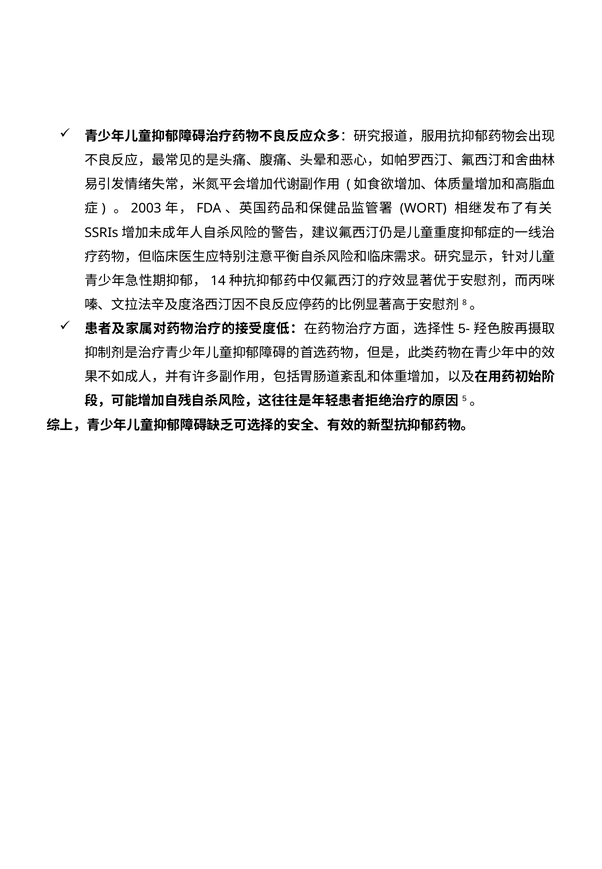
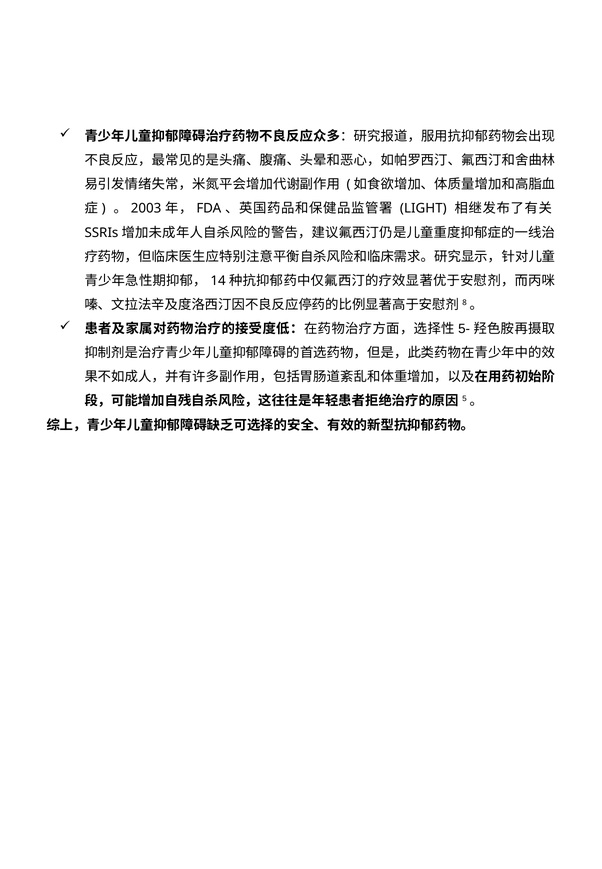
WORT: WORT -> LIGHT
